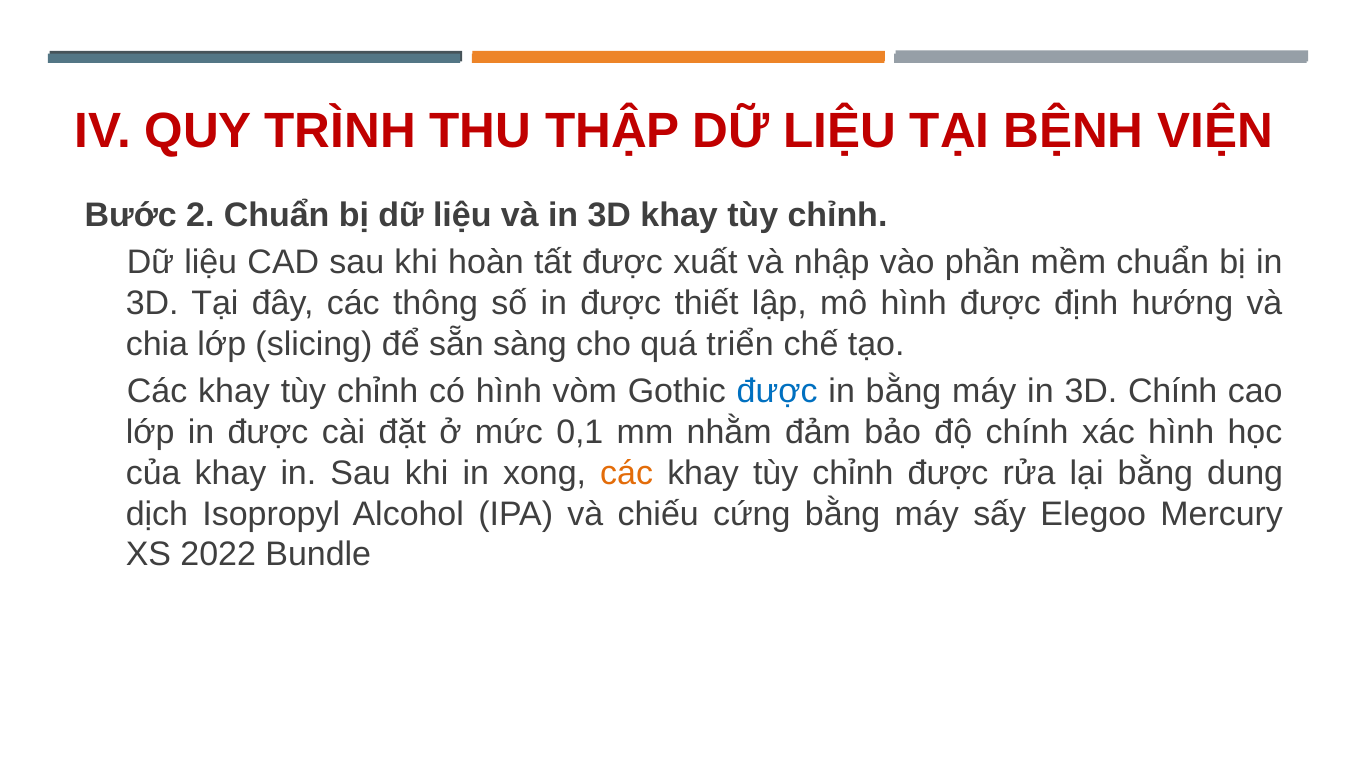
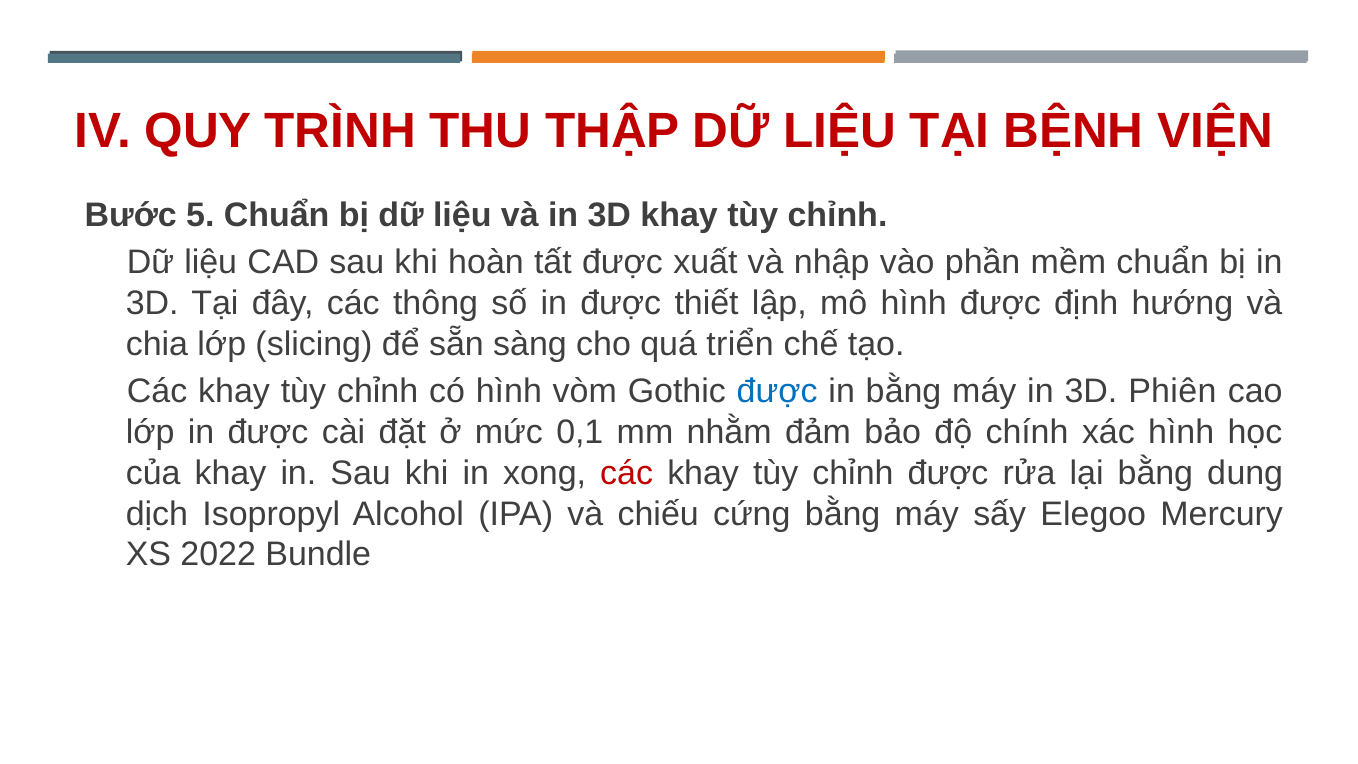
2: 2 -> 5
3D Chính: Chính -> Phiên
các at (627, 473) colour: orange -> red
